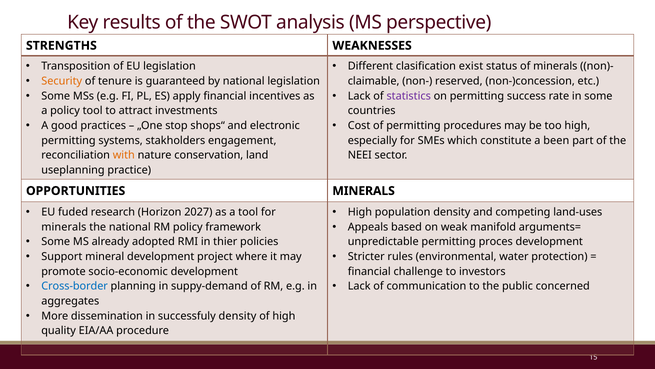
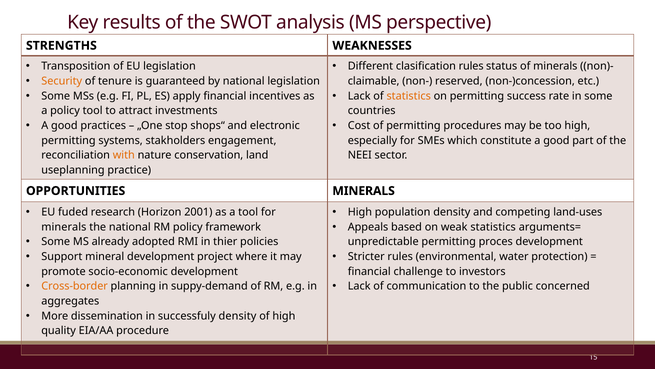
clasification exist: exist -> rules
statistics at (409, 96) colour: purple -> orange
constitute a been: been -> good
2027: 2027 -> 2001
weak manifold: manifold -> statistics
Cross-border colour: blue -> orange
